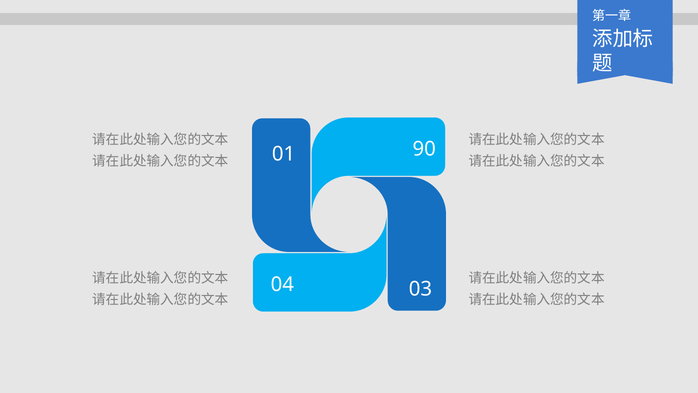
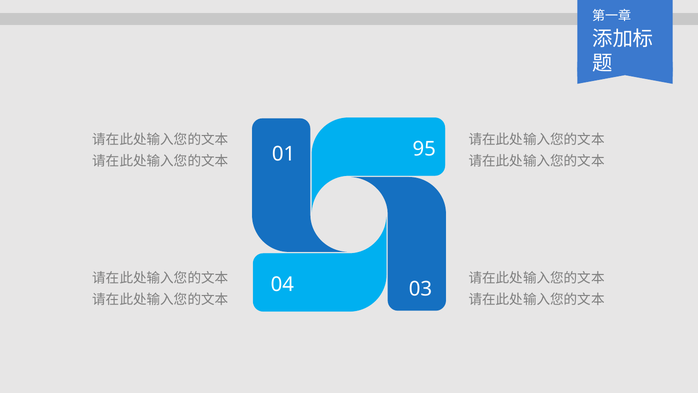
90: 90 -> 95
